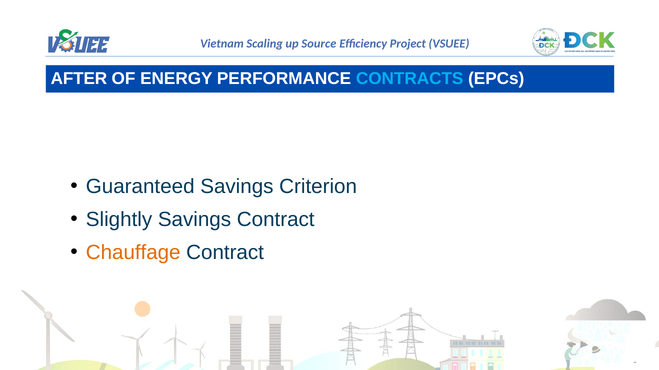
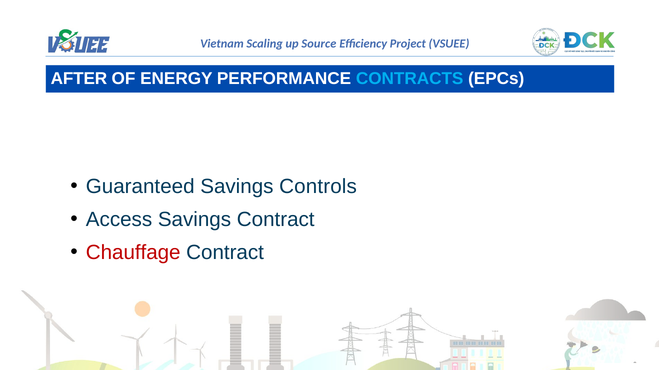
Criterion: Criterion -> Controls
Slightly: Slightly -> Access
Chauffage colour: orange -> red
